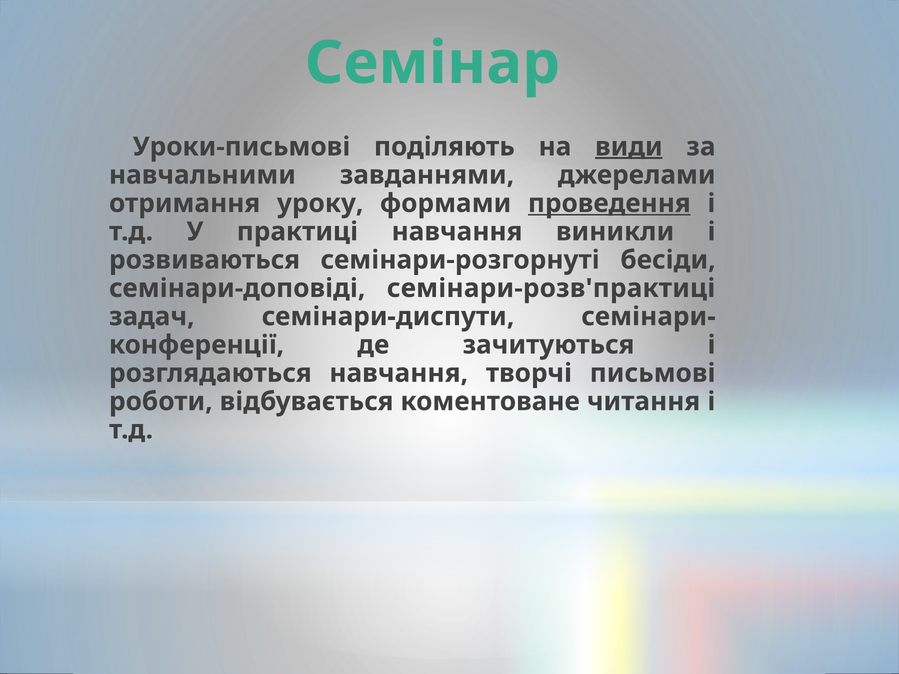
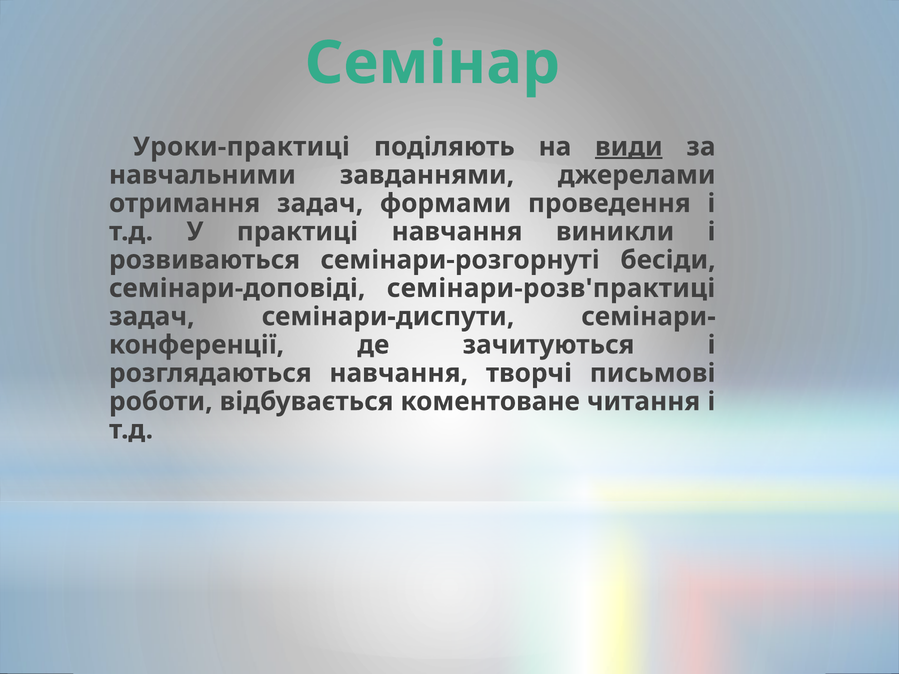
Уроки-письмові: Уроки-письмові -> Уроки-практиці
отримання уроку: уроку -> задач
проведення underline: present -> none
